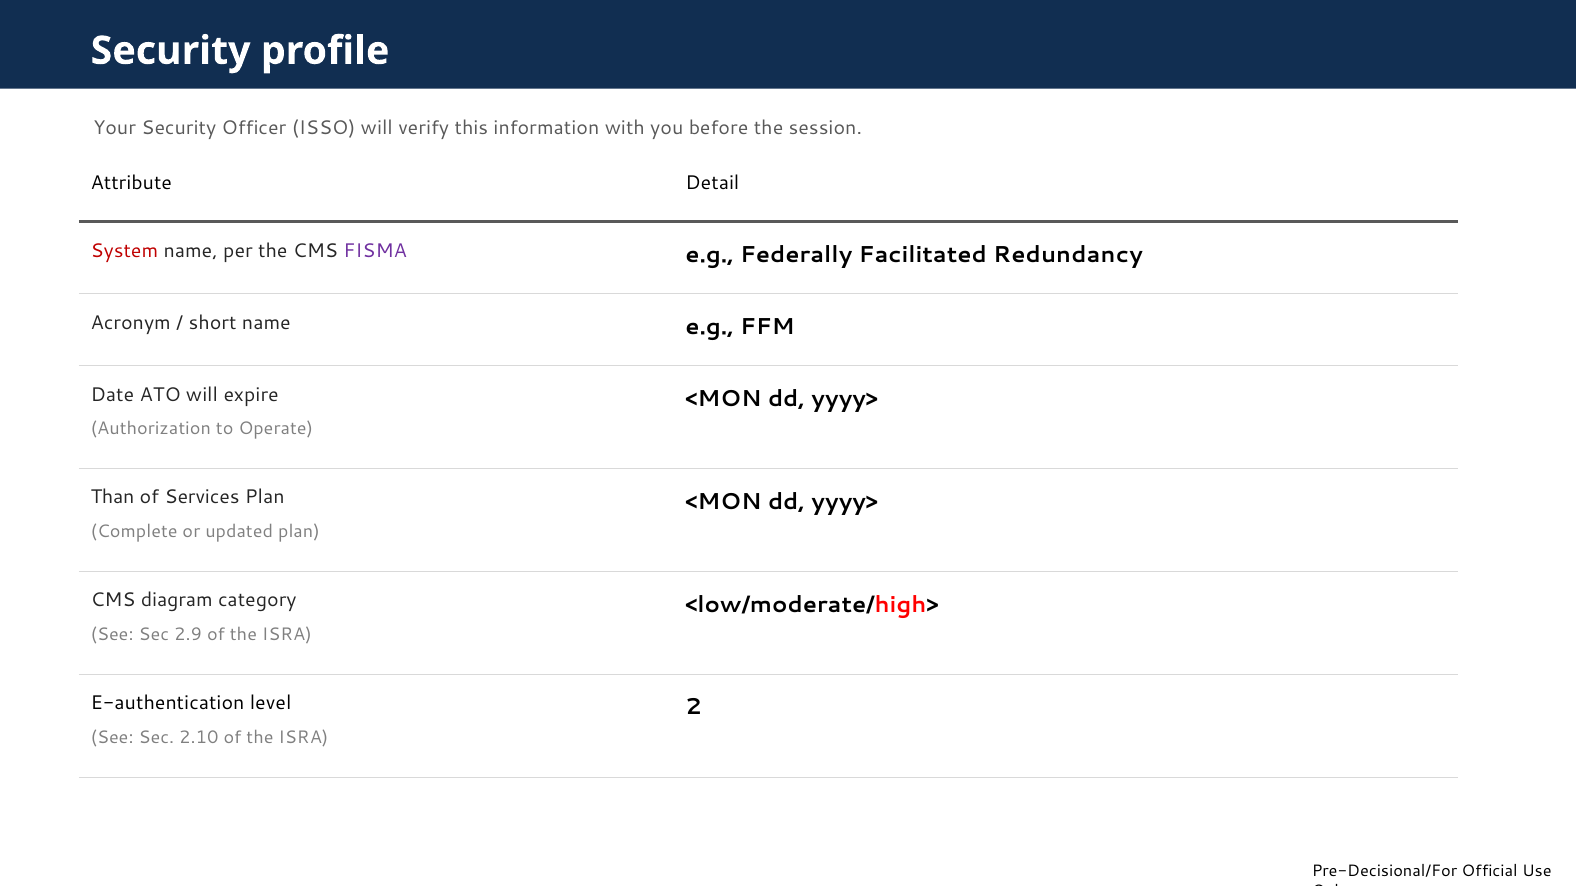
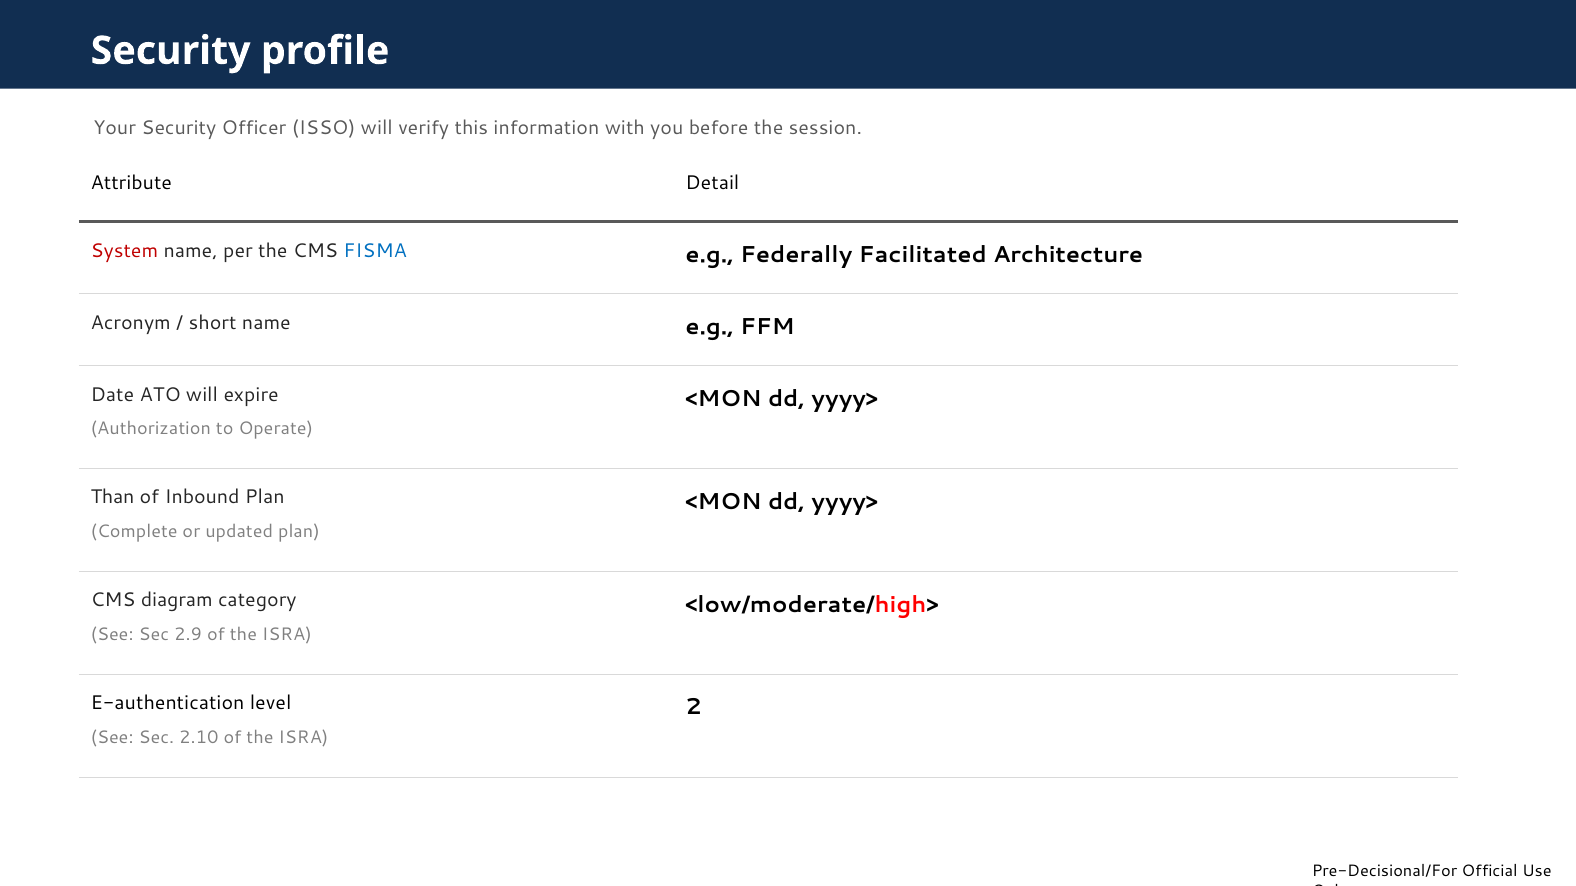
FISMA colour: purple -> blue
Redundancy: Redundancy -> Architecture
Services: Services -> Inbound
